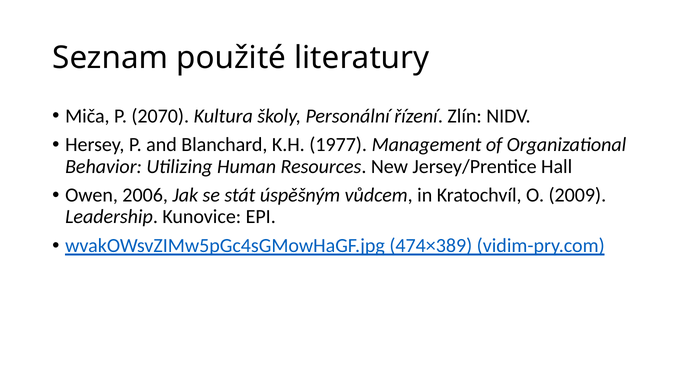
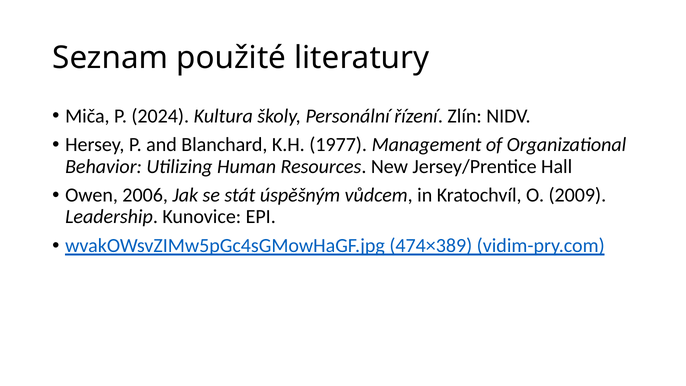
2070: 2070 -> 2024
